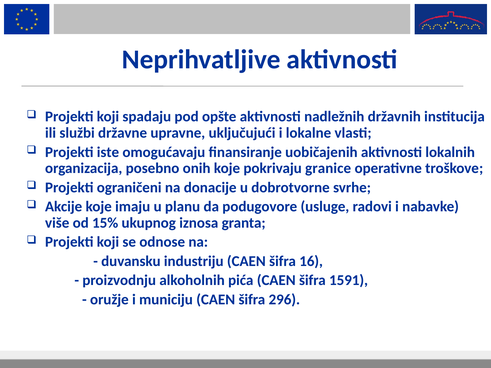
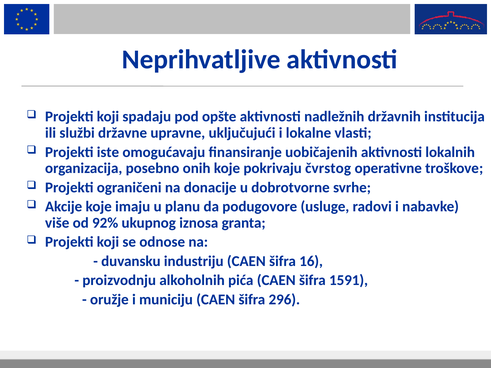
granice: granice -> čvrstog
15%: 15% -> 92%
